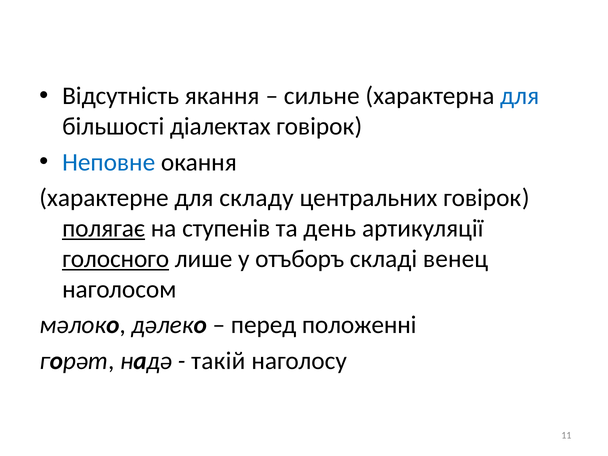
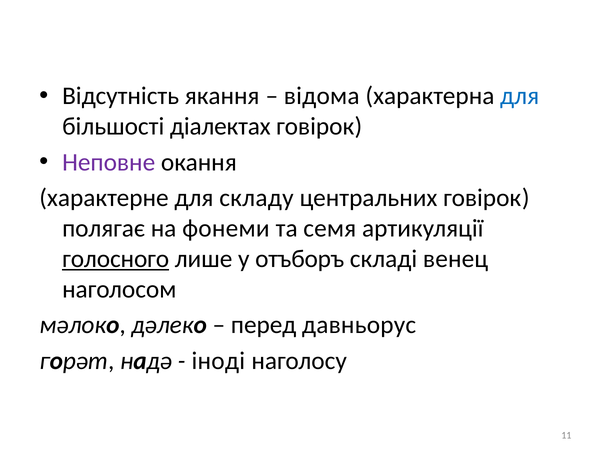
сильне: сильне -> відома
Неповне colour: blue -> purple
полягає underline: present -> none
ступенів: ступенів -> фонеми
день: день -> семя
положенні: положенні -> давньорус
такій: такій -> іноді
